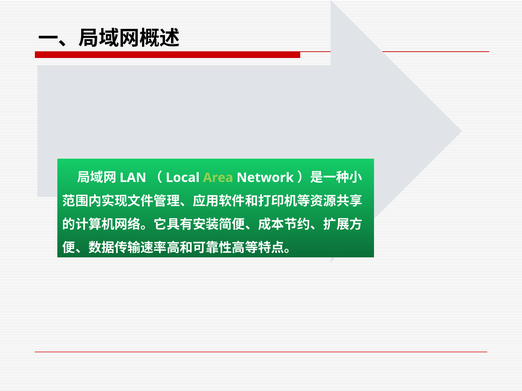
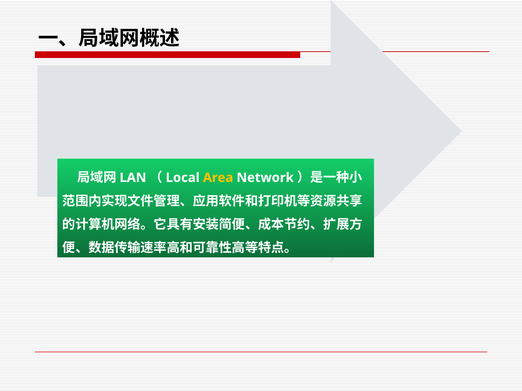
Area colour: light green -> yellow
